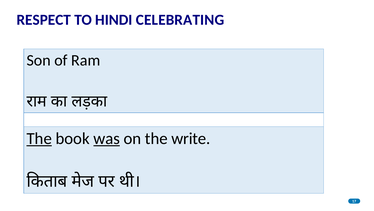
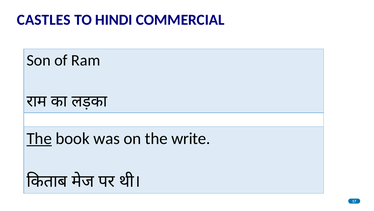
RESPECT: RESPECT -> CASTLES
CELEBRATING: CELEBRATING -> COMMERCIAL
was underline: present -> none
